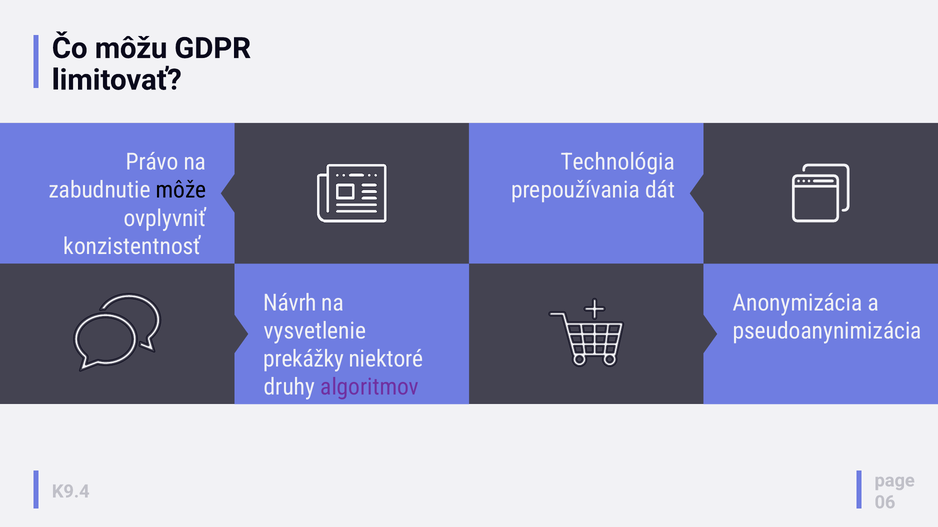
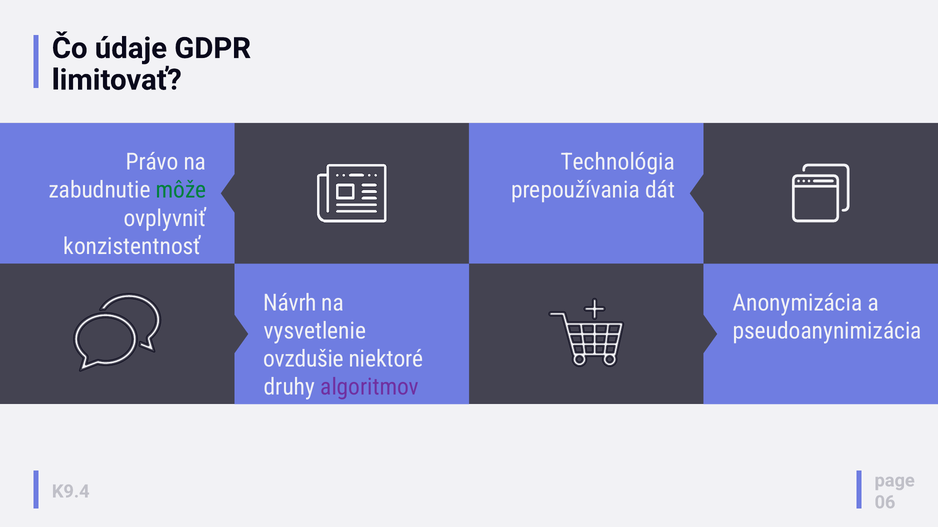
môžu: môžu -> údaje
môže colour: black -> green
prekážky: prekážky -> ovzdušie
